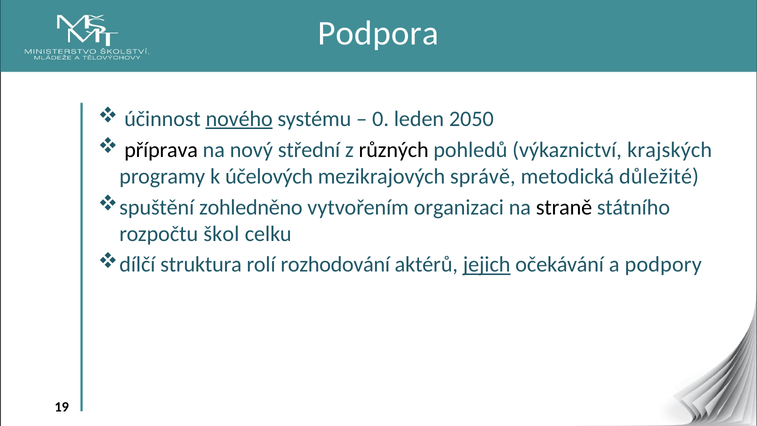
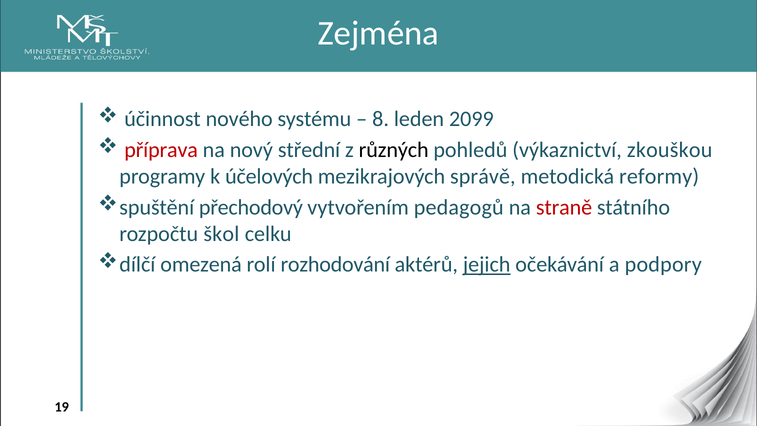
Podpora: Podpora -> Zejména
nového underline: present -> none
0: 0 -> 8
2050: 2050 -> 2099
příprava colour: black -> red
krajských: krajských -> zkouškou
důležité: důležité -> reformy
zohledněno: zohledněno -> přechodový
organizaci: organizaci -> pedagogů
straně colour: black -> red
struktura: struktura -> omezená
